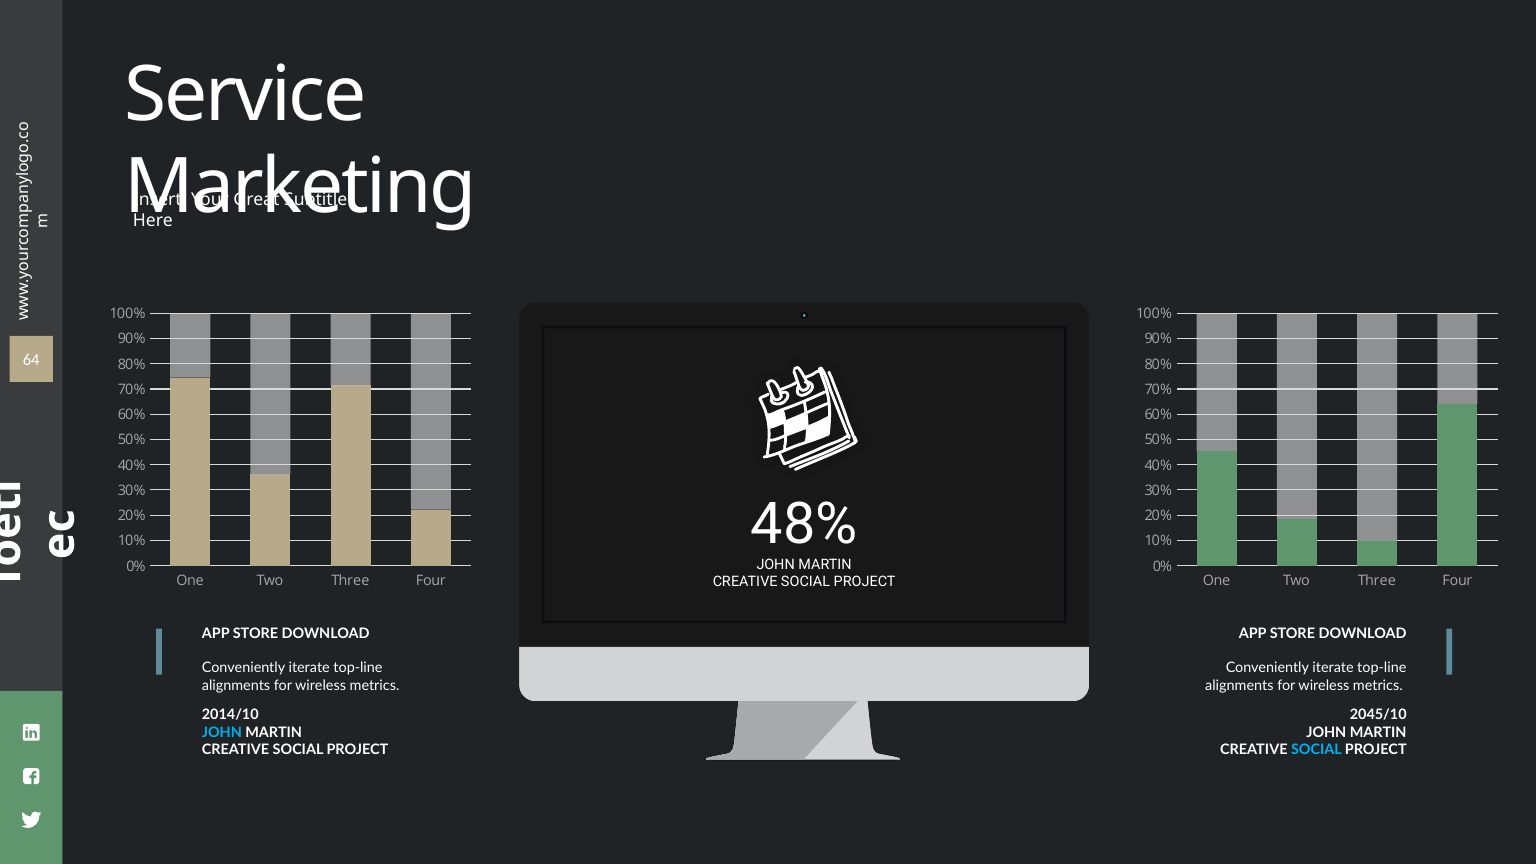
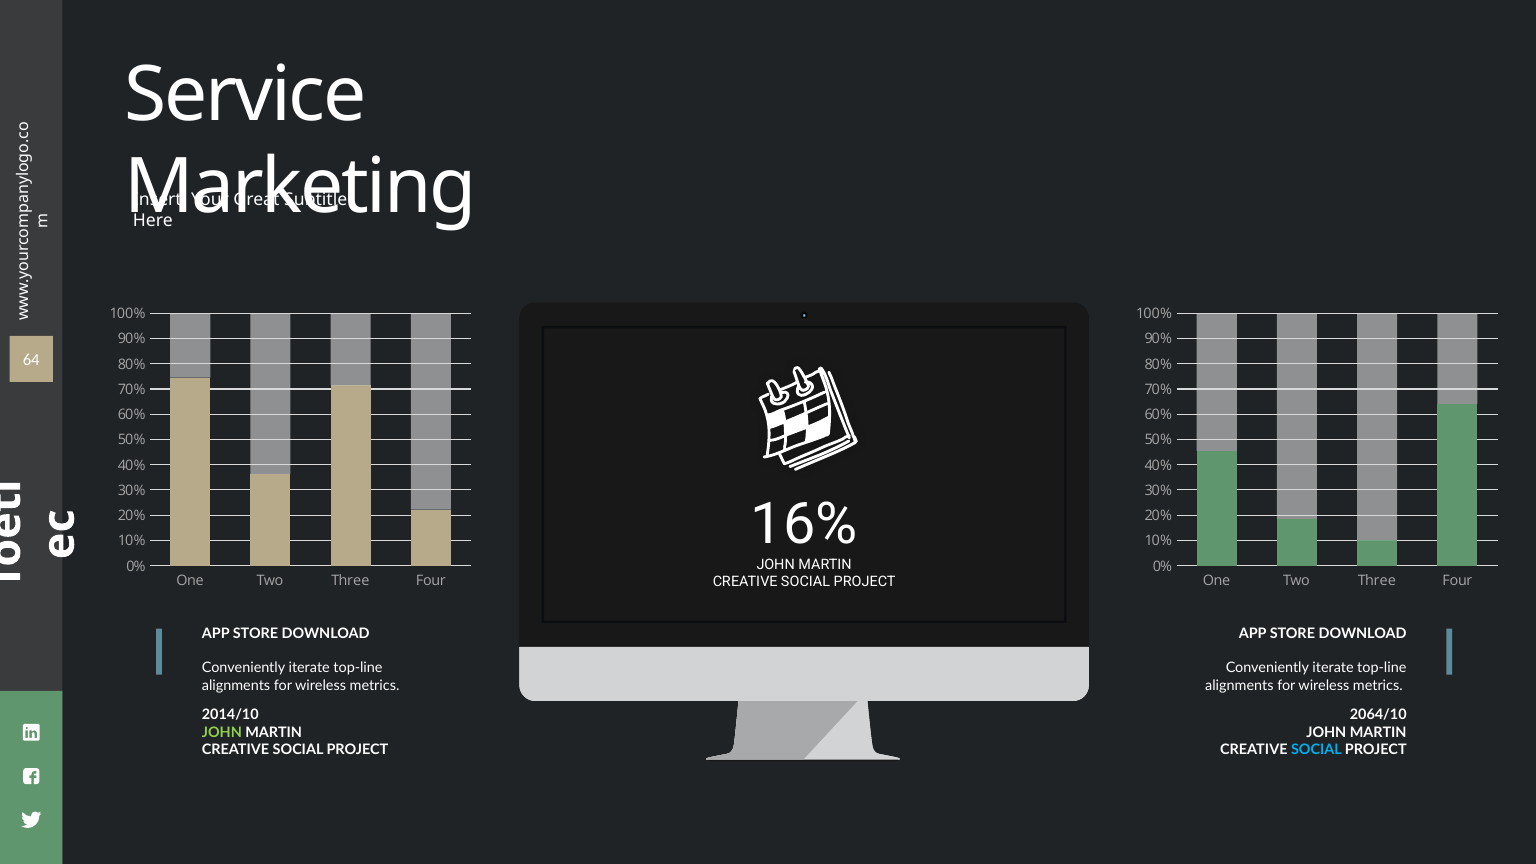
48%: 48% -> 16%
2045/10: 2045/10 -> 2064/10
JOHN at (222, 732) colour: light blue -> light green
